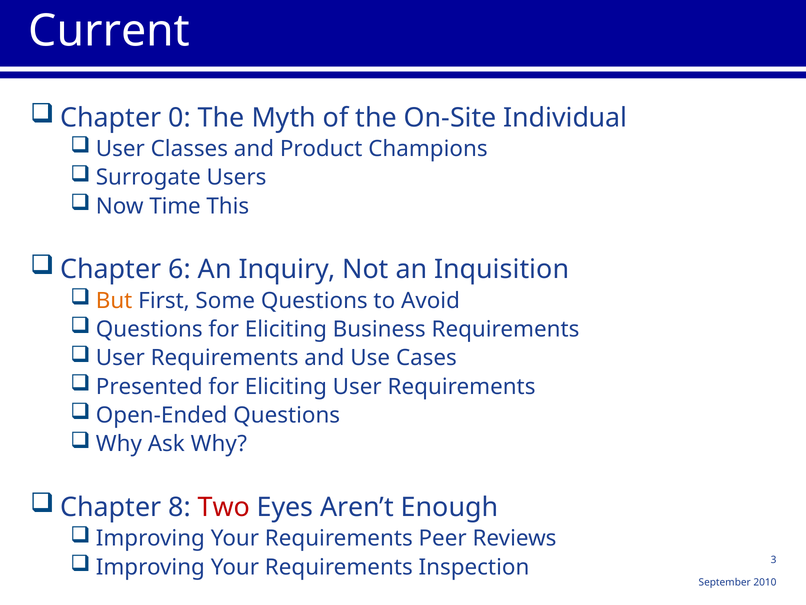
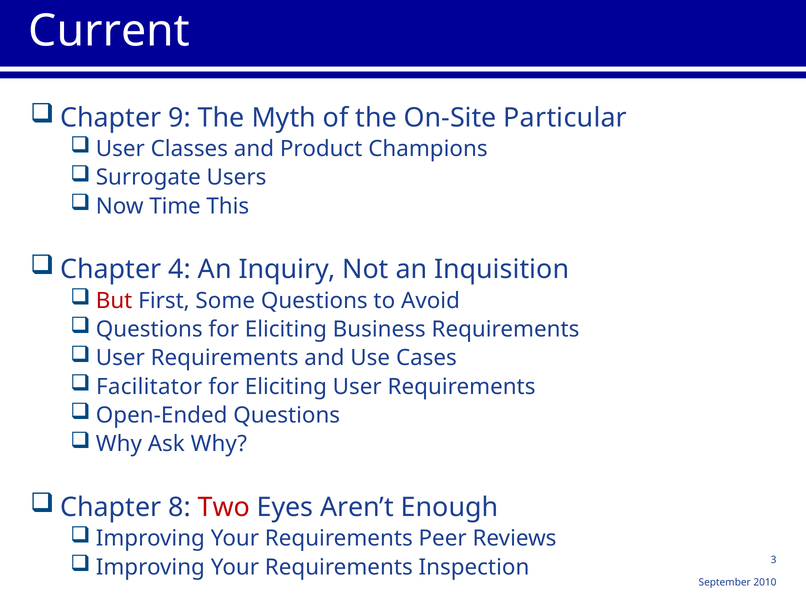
0: 0 -> 9
Individual: Individual -> Particular
6: 6 -> 4
But colour: orange -> red
Presented: Presented -> Facilitator
